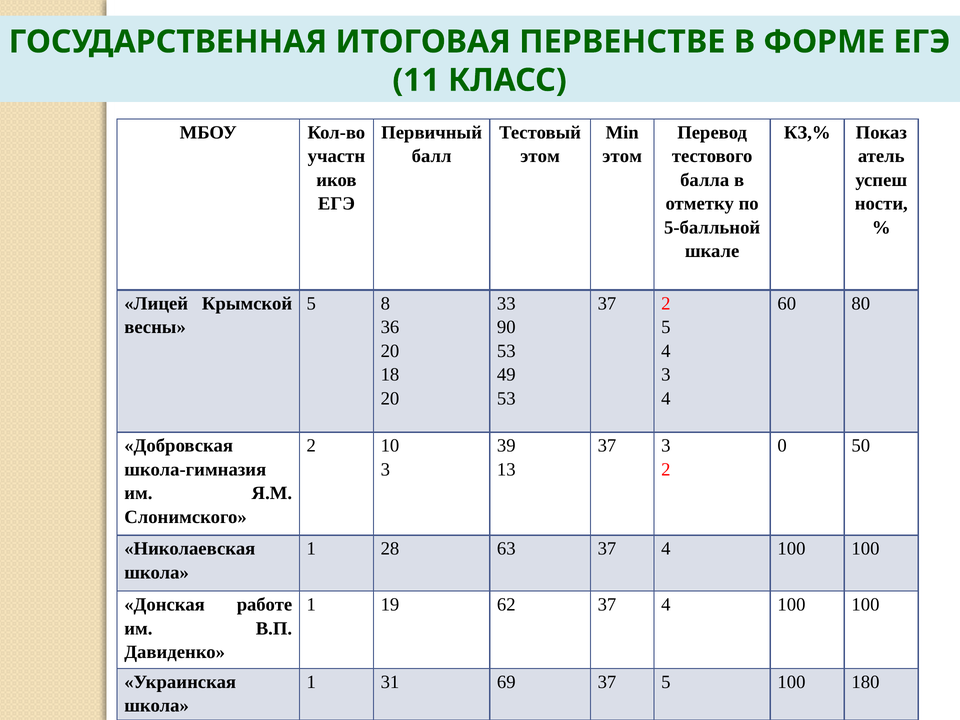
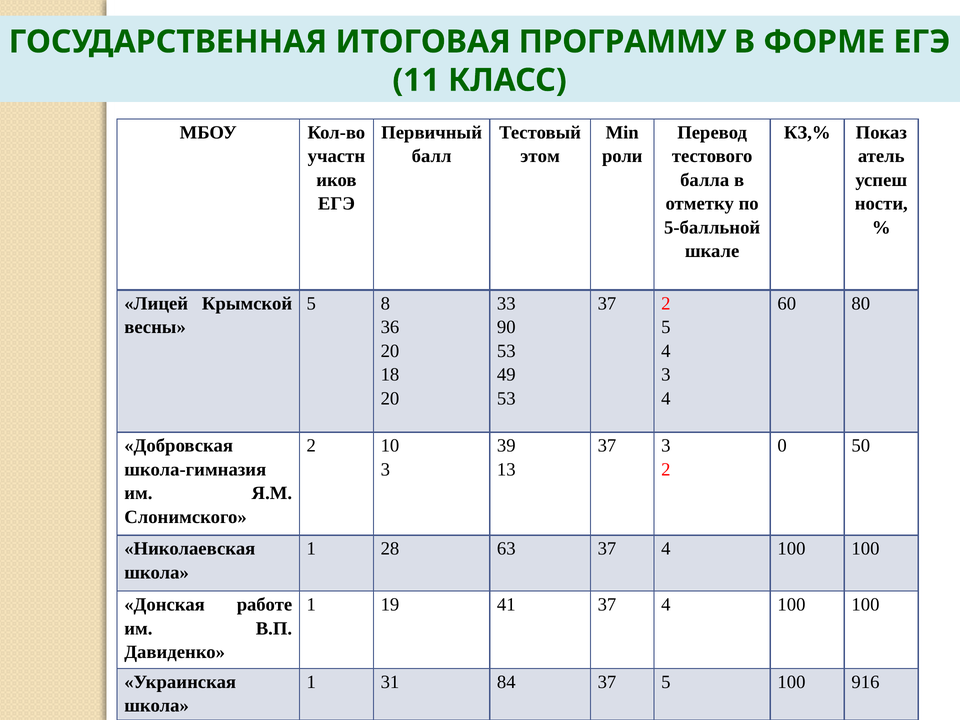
ПЕРВЕНСТВЕ: ПЕРВЕНСТВЕ -> ПРОГРАММУ
этом at (622, 156): этом -> роли
62: 62 -> 41
69: 69 -> 84
180: 180 -> 916
